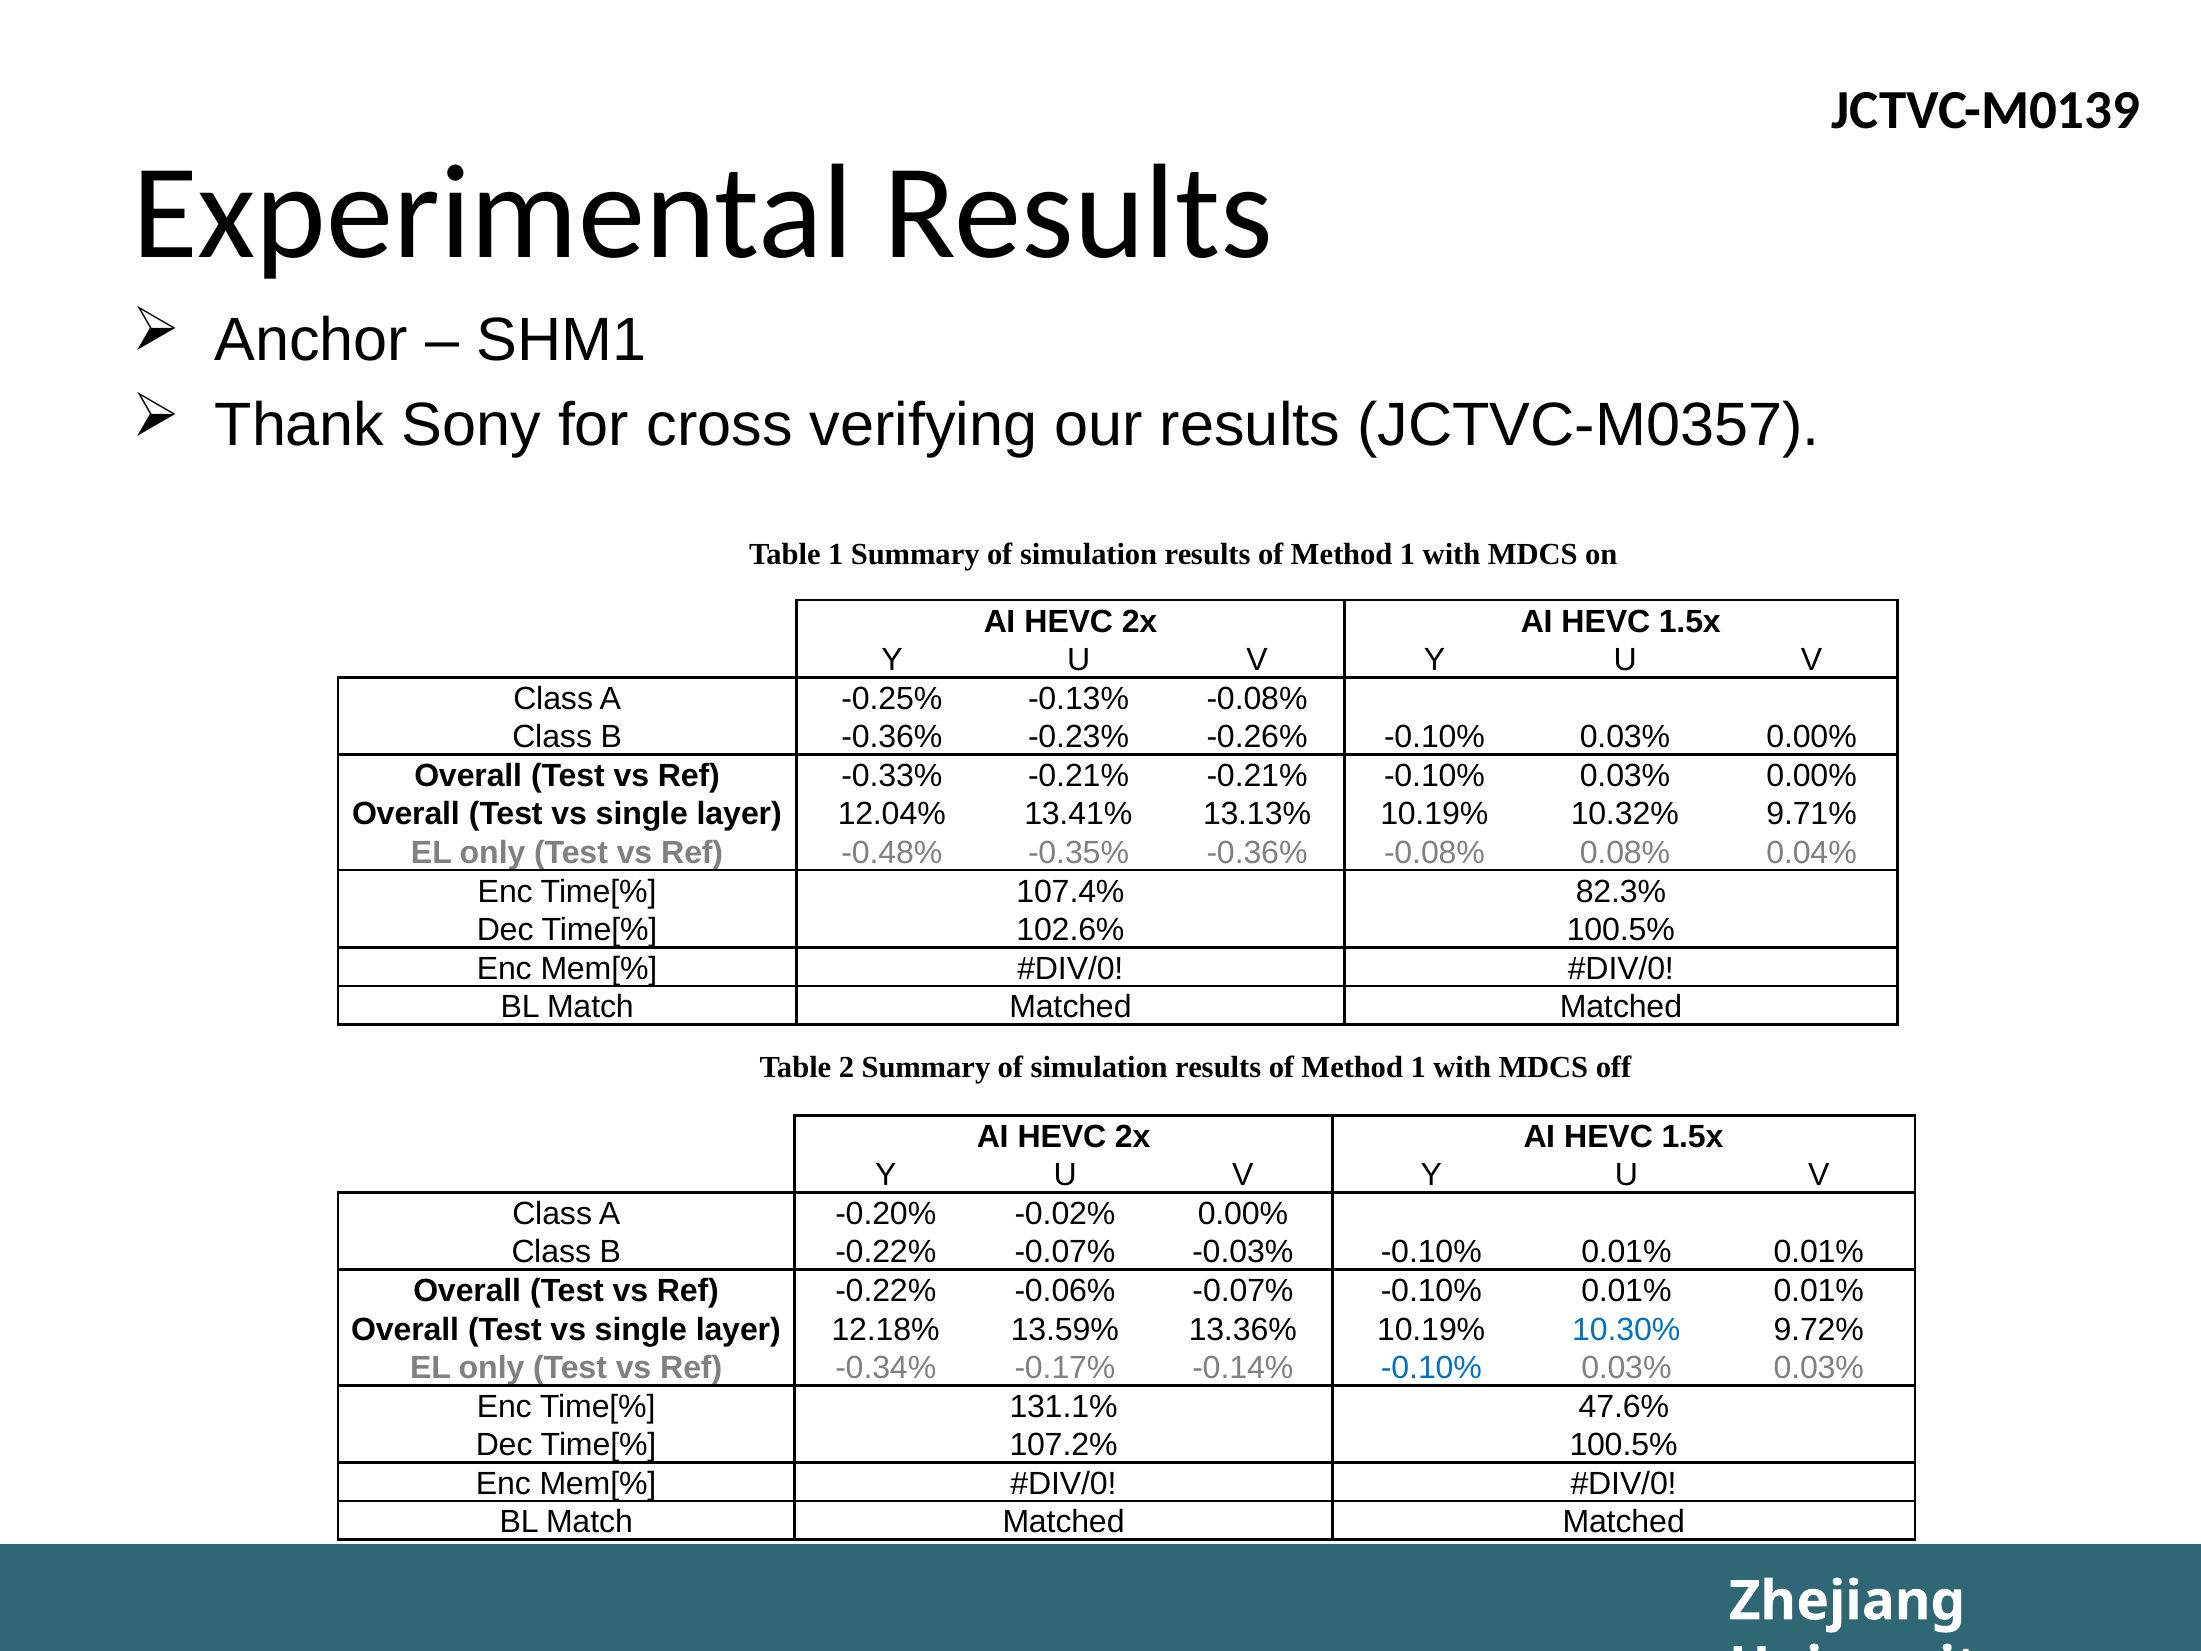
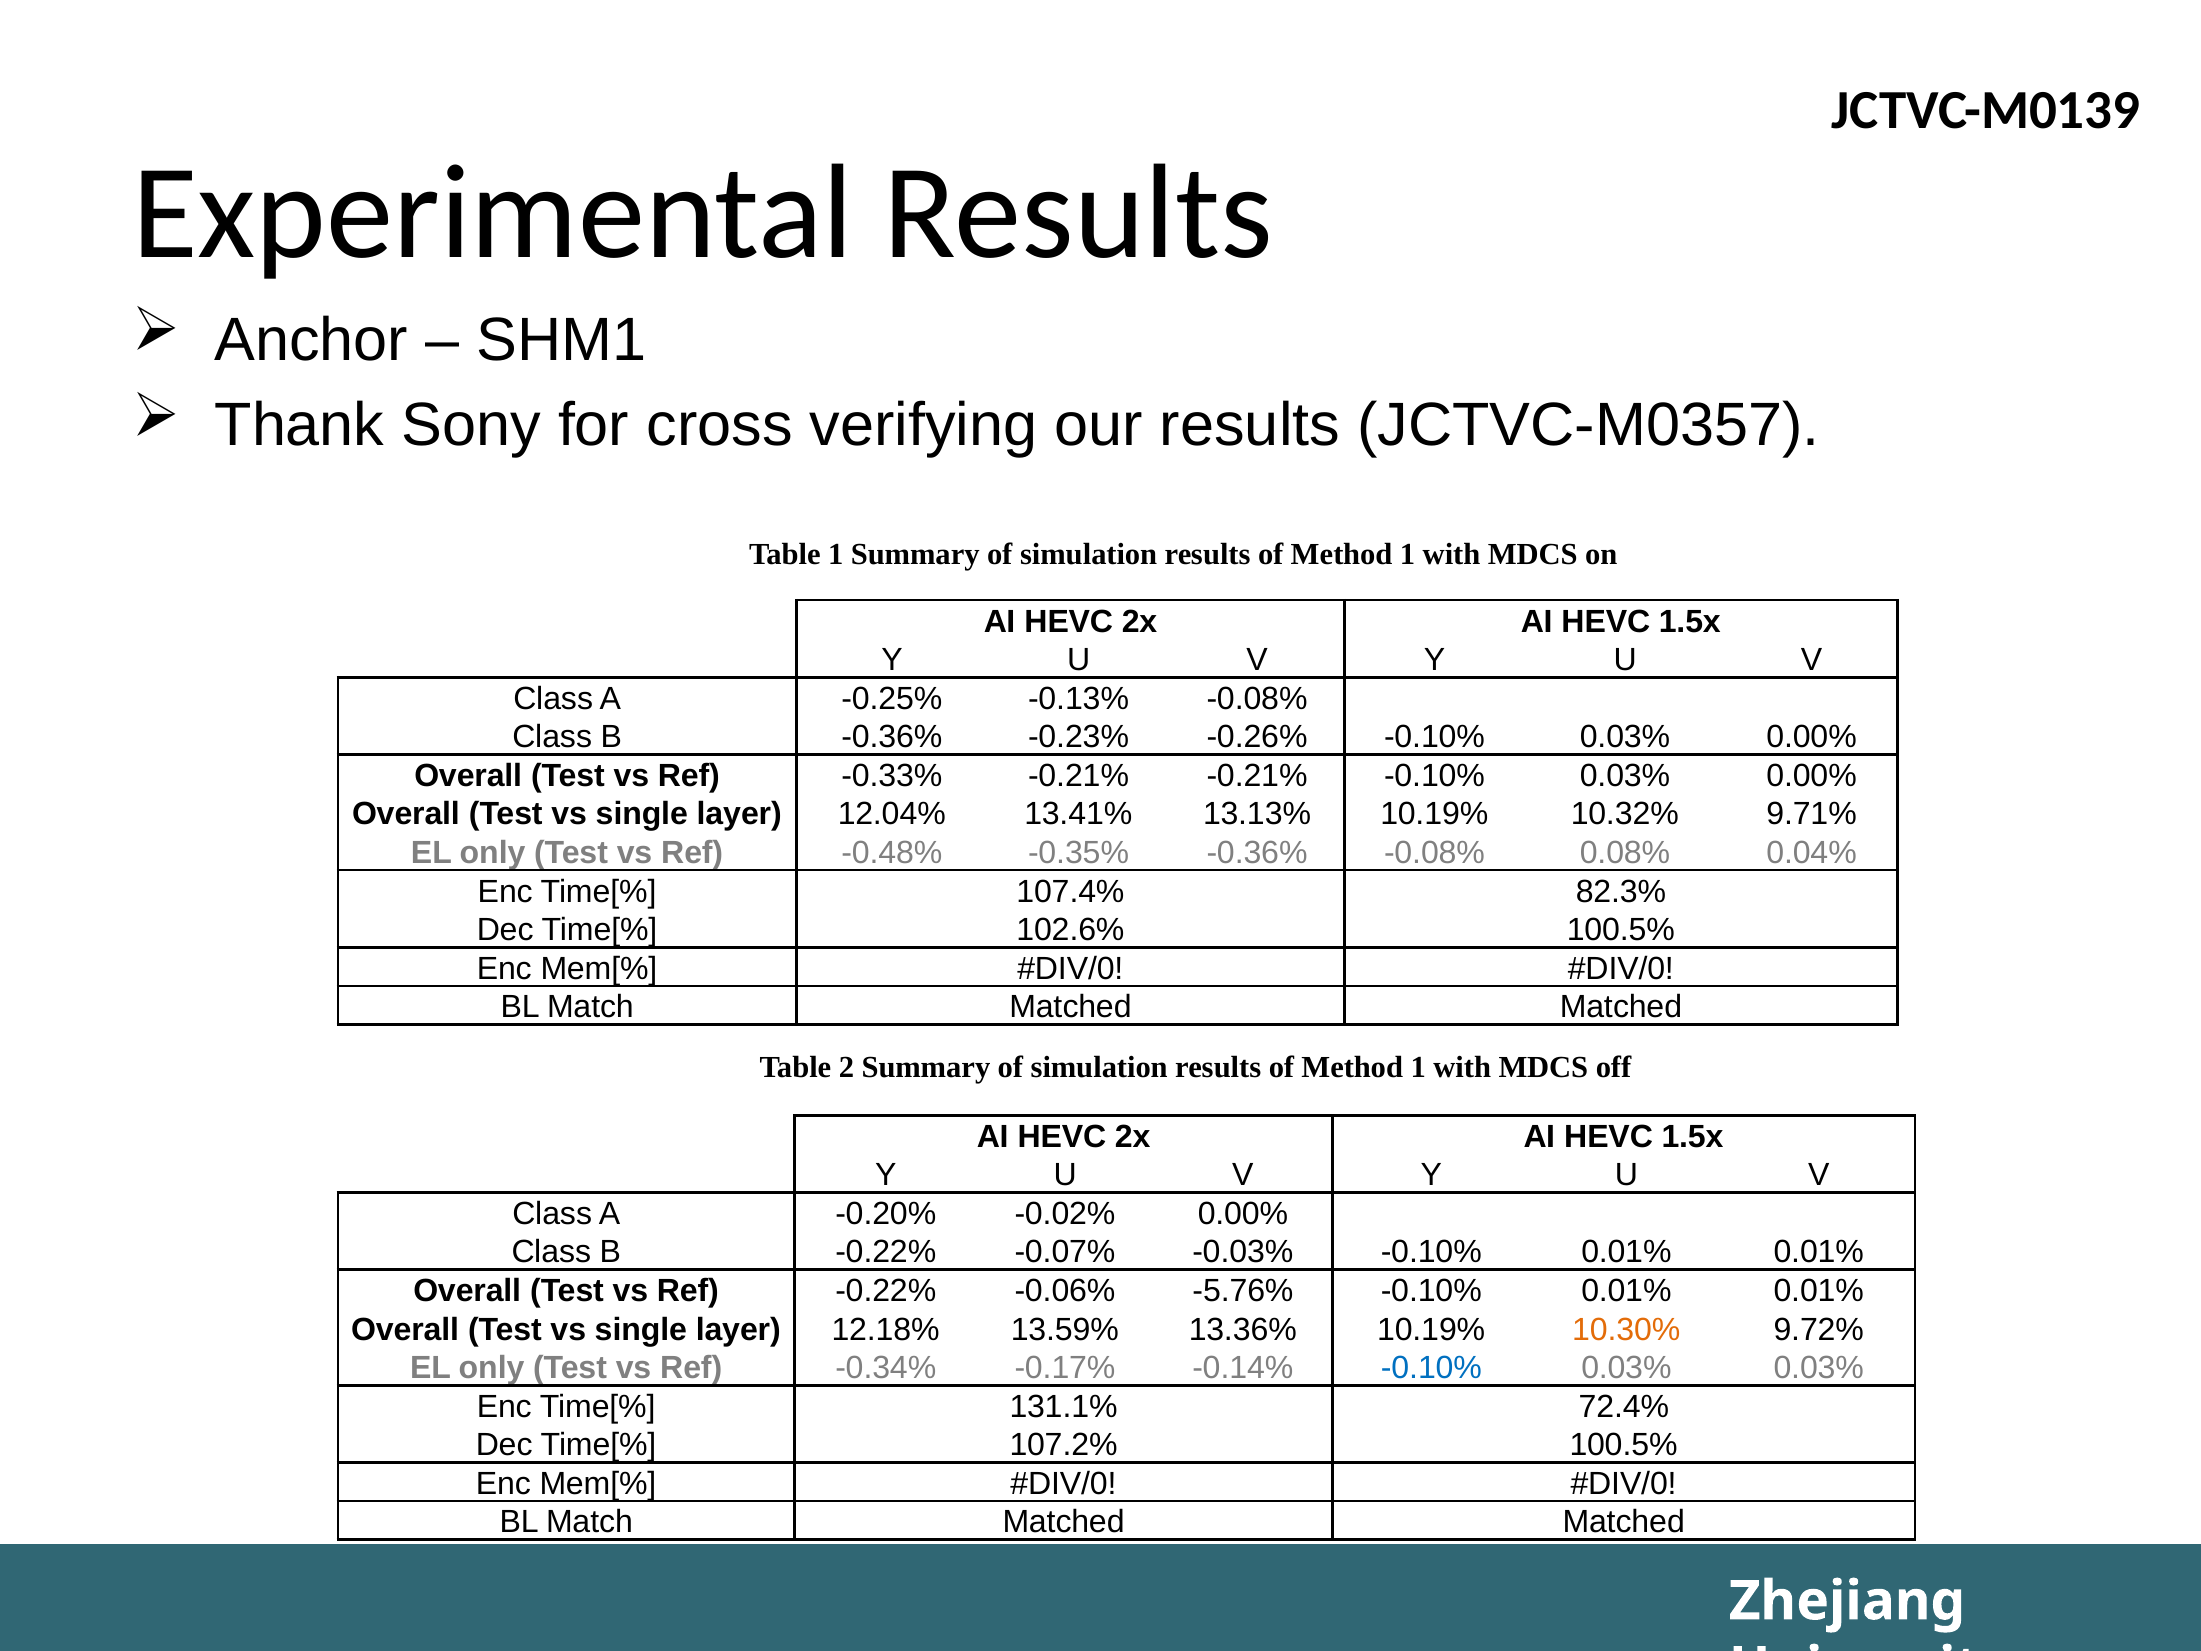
-0.06% -0.07%: -0.07% -> -5.76%
10.30% colour: blue -> orange
47.6%: 47.6% -> 72.4%
